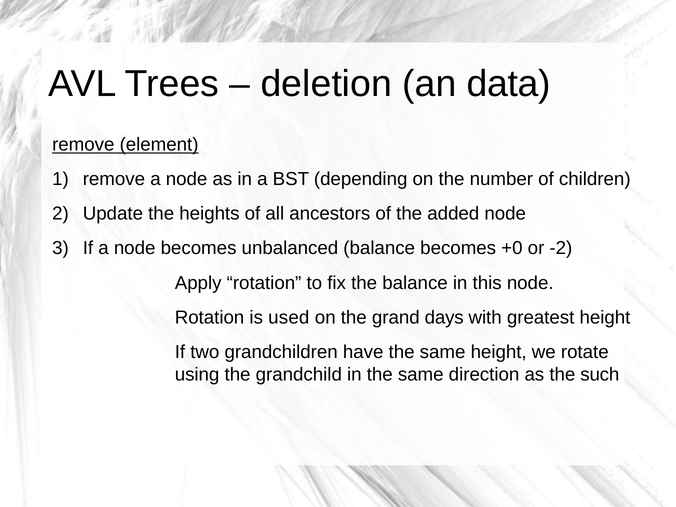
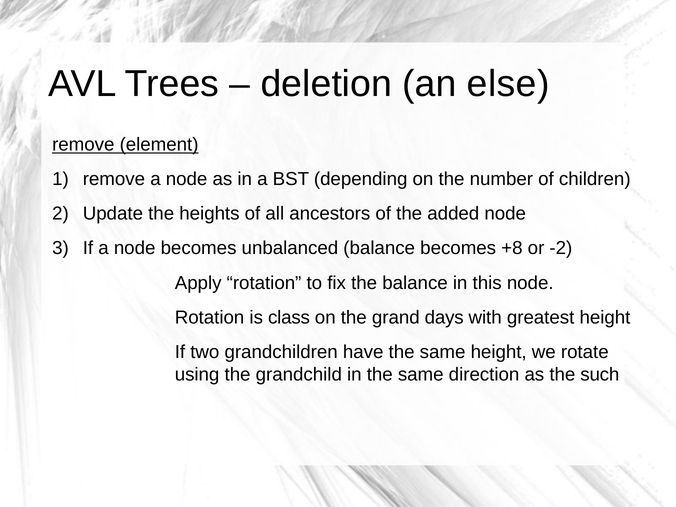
data: data -> else
+0: +0 -> +8
used: used -> class
